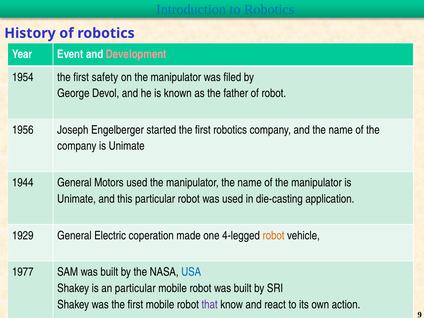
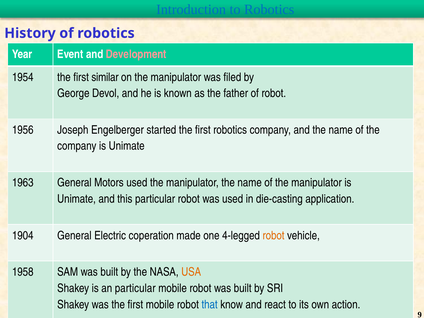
safety: safety -> similar
1944: 1944 -> 1963
1929: 1929 -> 1904
1977: 1977 -> 1958
USA colour: blue -> orange
that colour: purple -> blue
